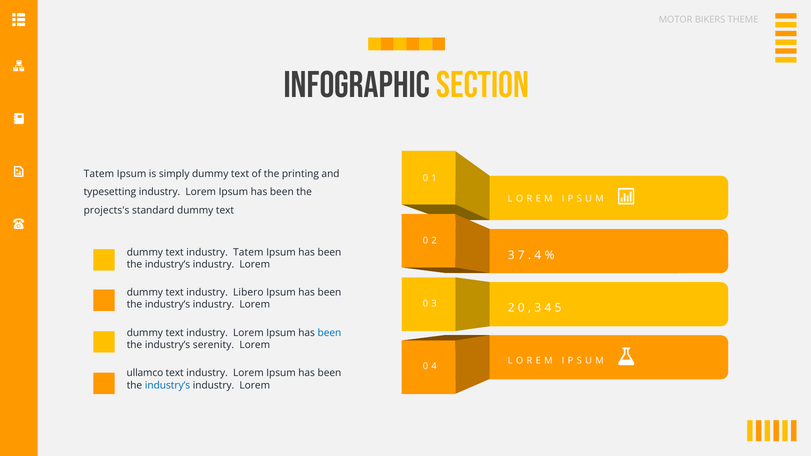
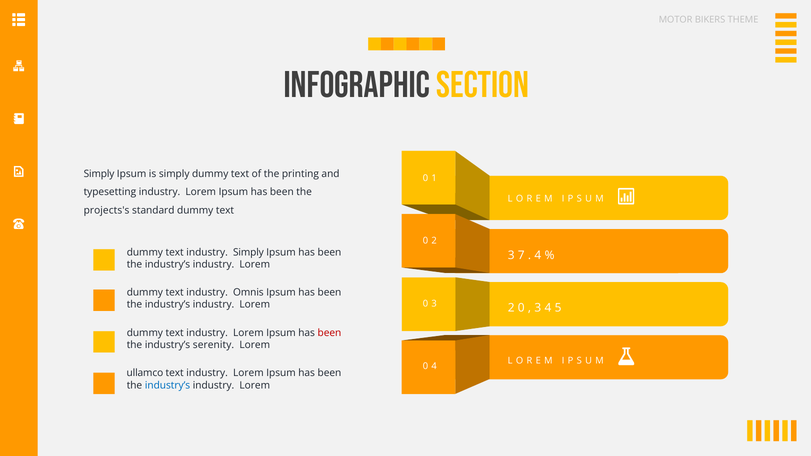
Tatem at (99, 174): Tatem -> Simply
industry Tatem: Tatem -> Simply
Libero: Libero -> Omnis
been at (329, 333) colour: blue -> red
